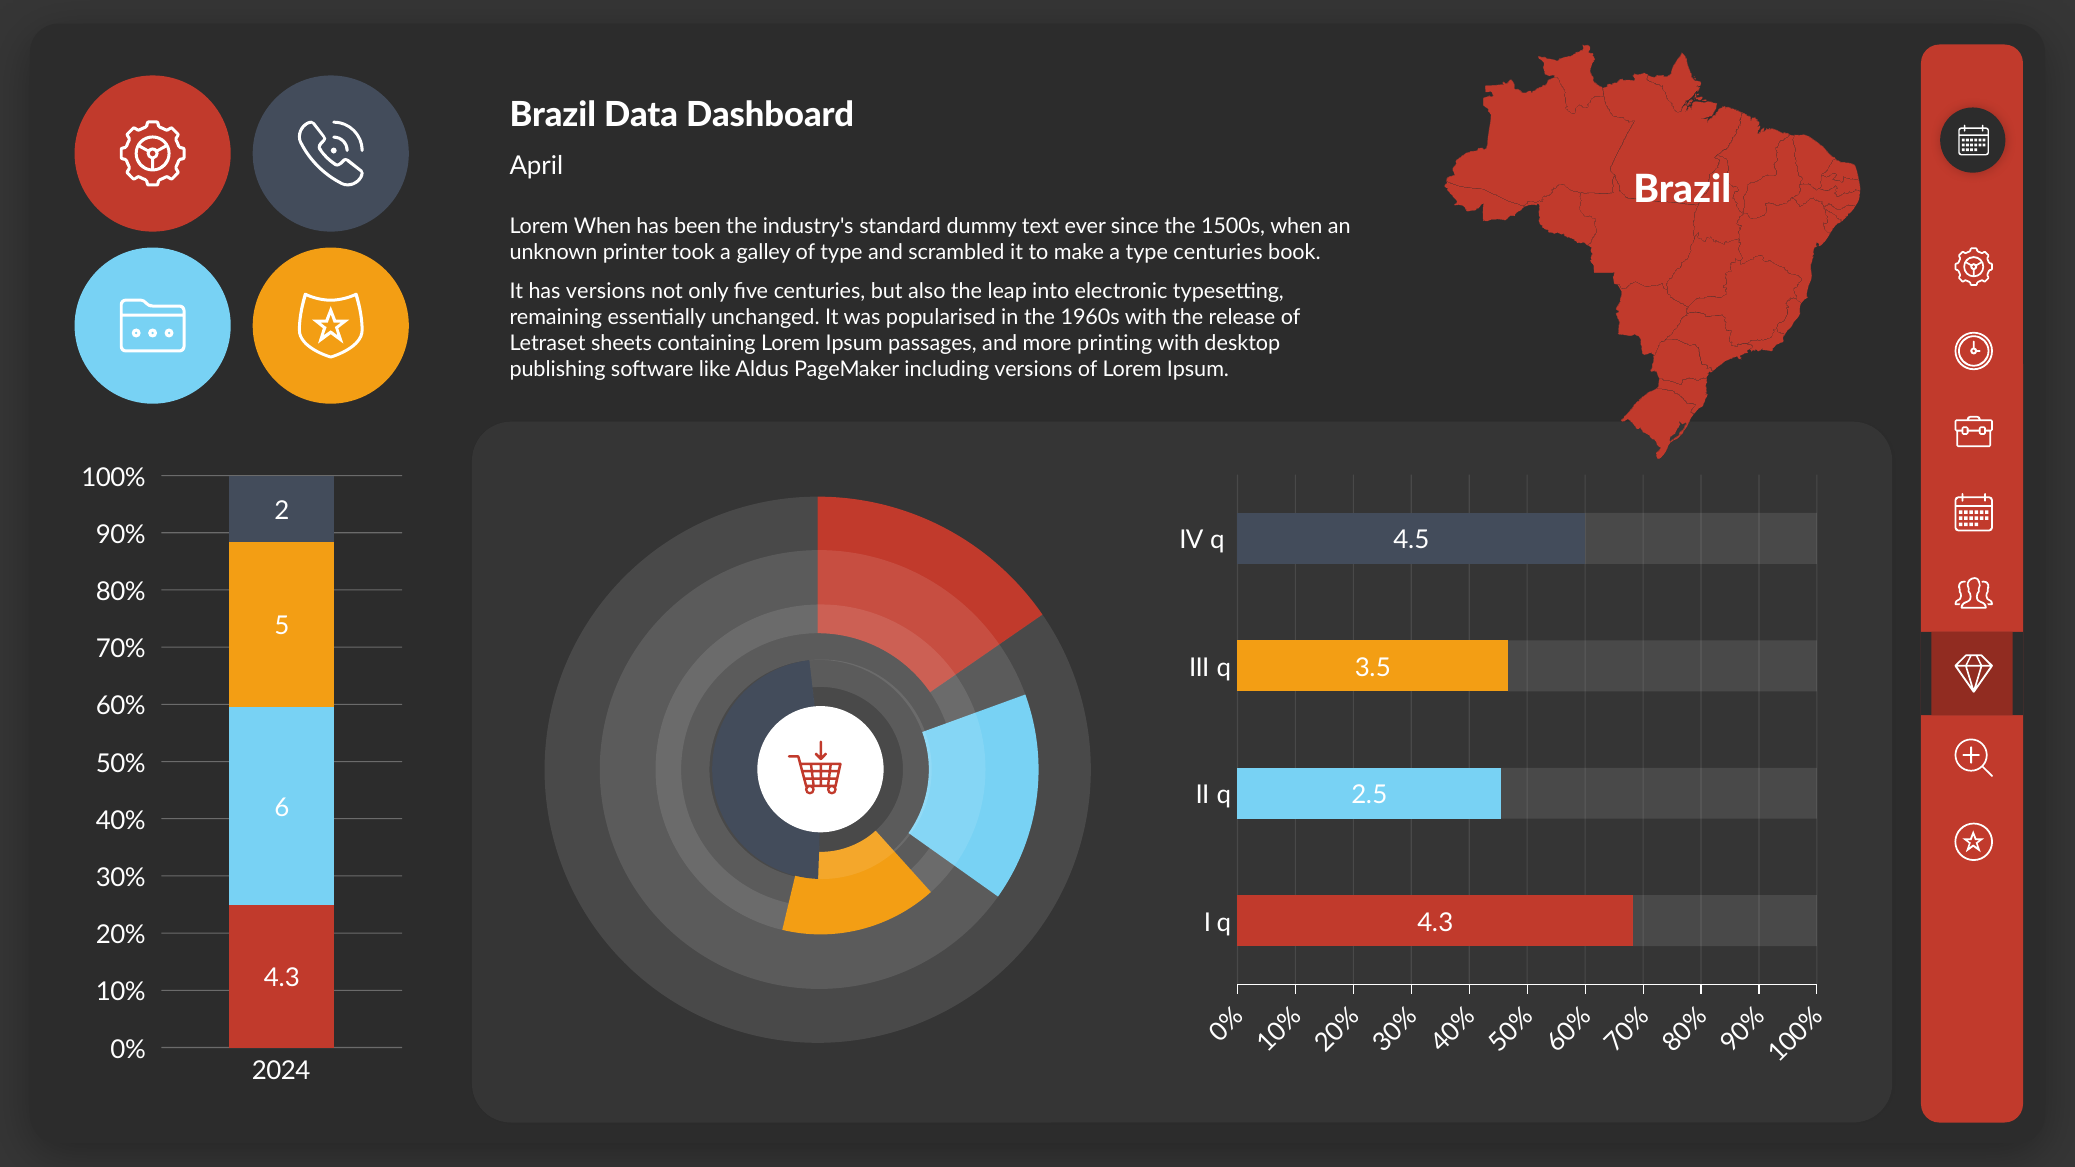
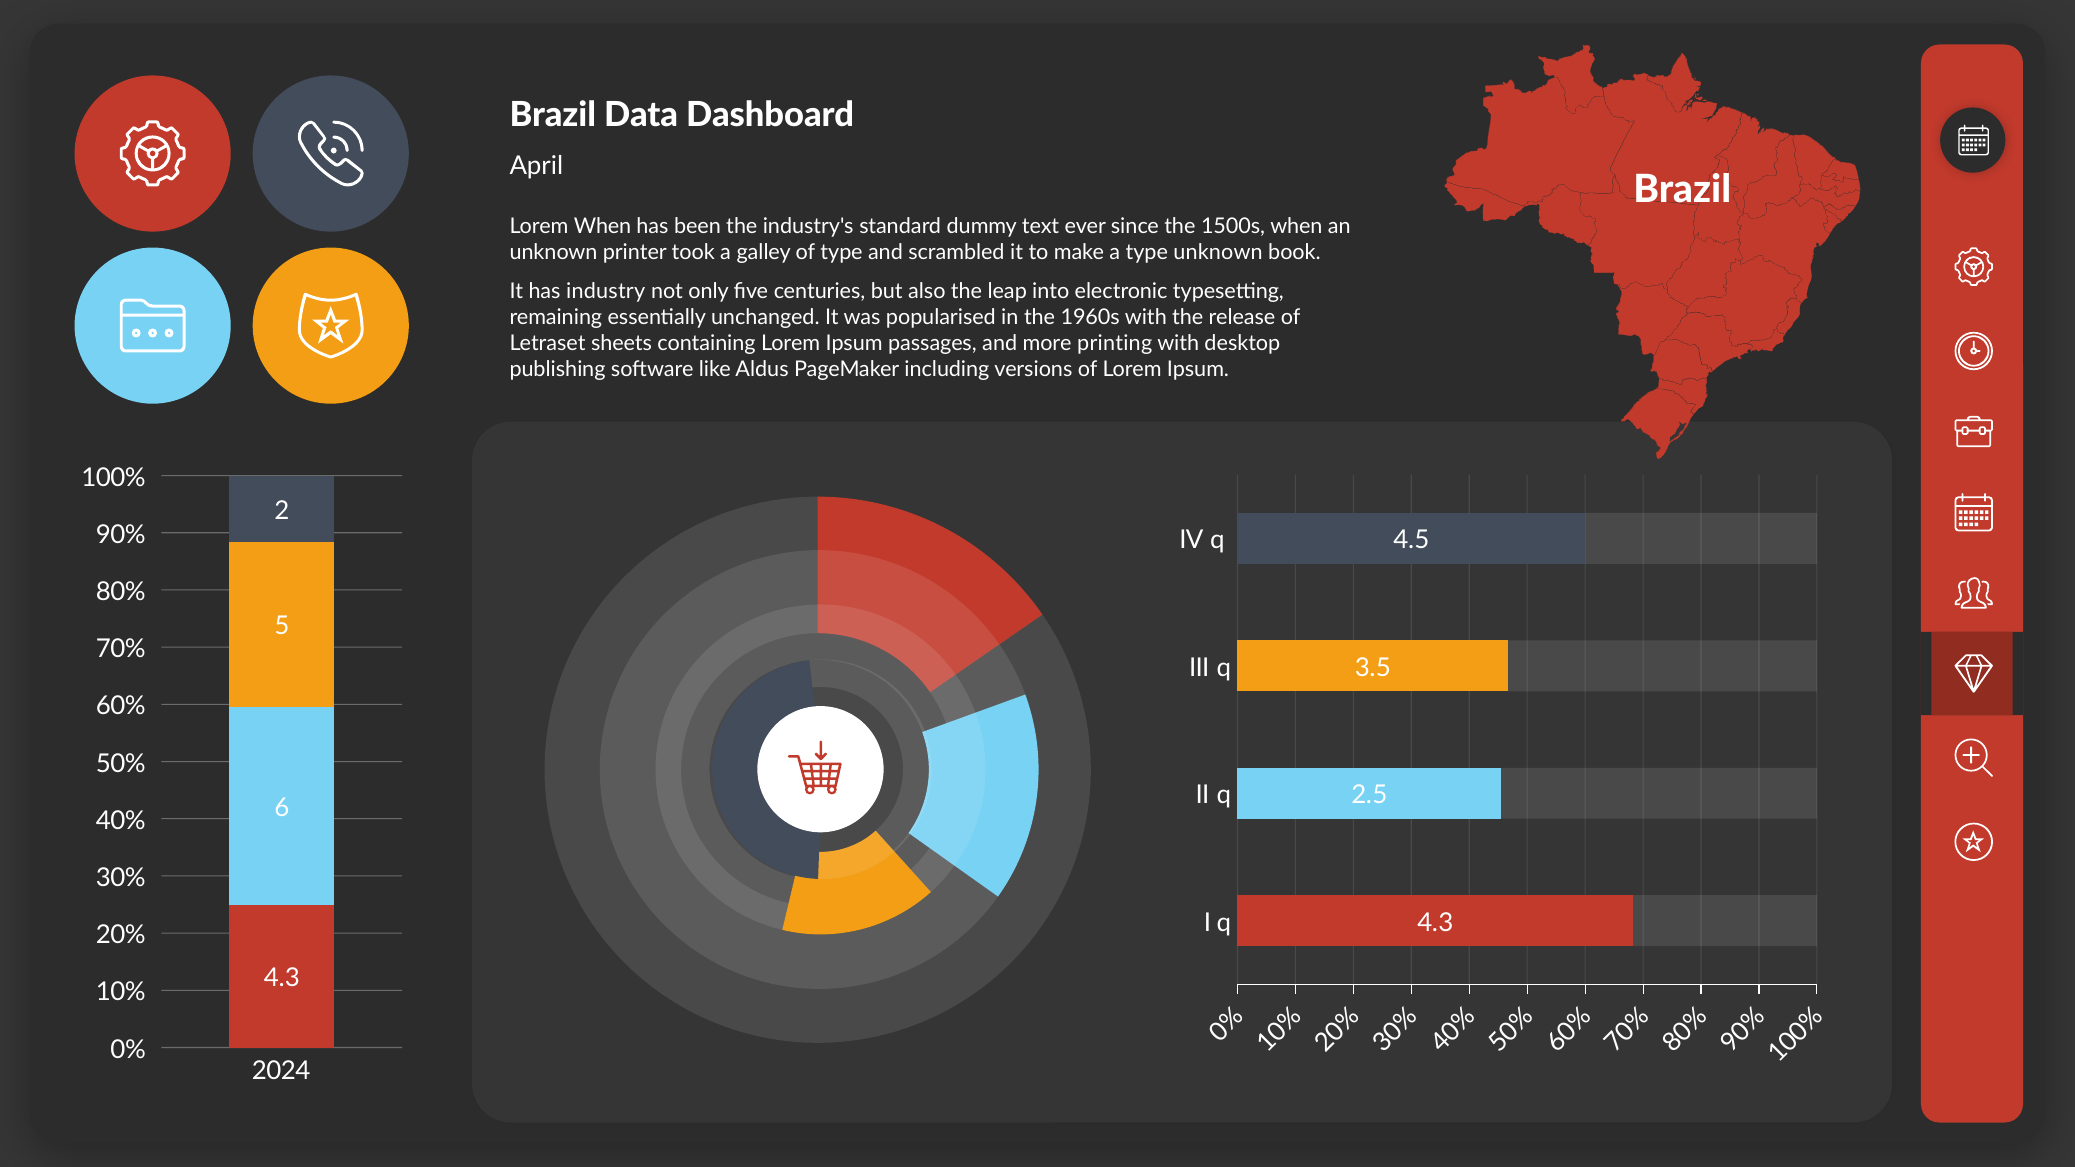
type centuries: centuries -> unknown
has versions: versions -> industry
